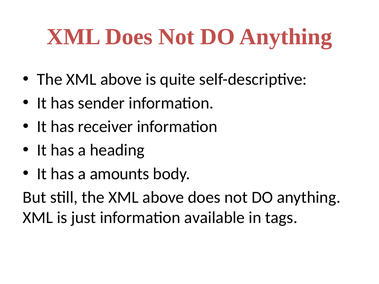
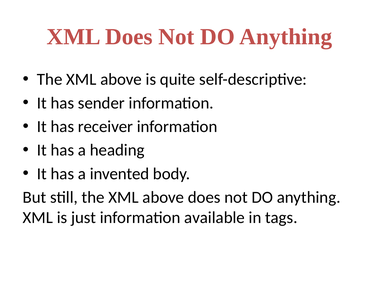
amounts: amounts -> invented
